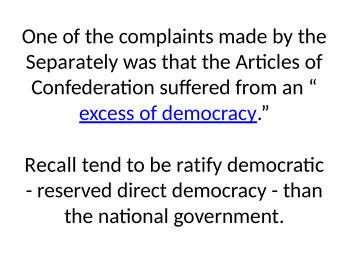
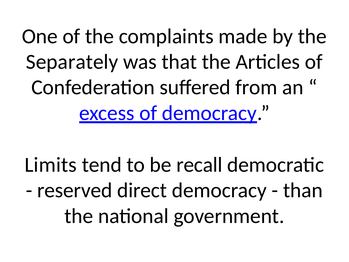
Recall: Recall -> Limits
ratify: ratify -> recall
